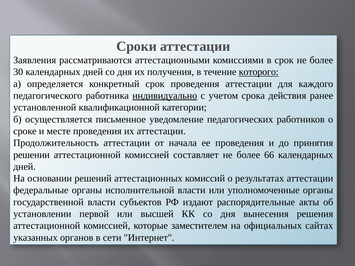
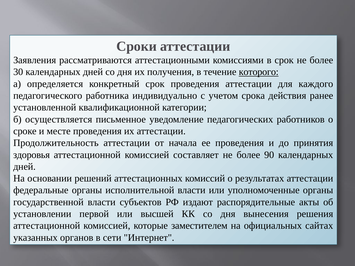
индивидуально underline: present -> none
решении: решении -> здоровья
66: 66 -> 90
